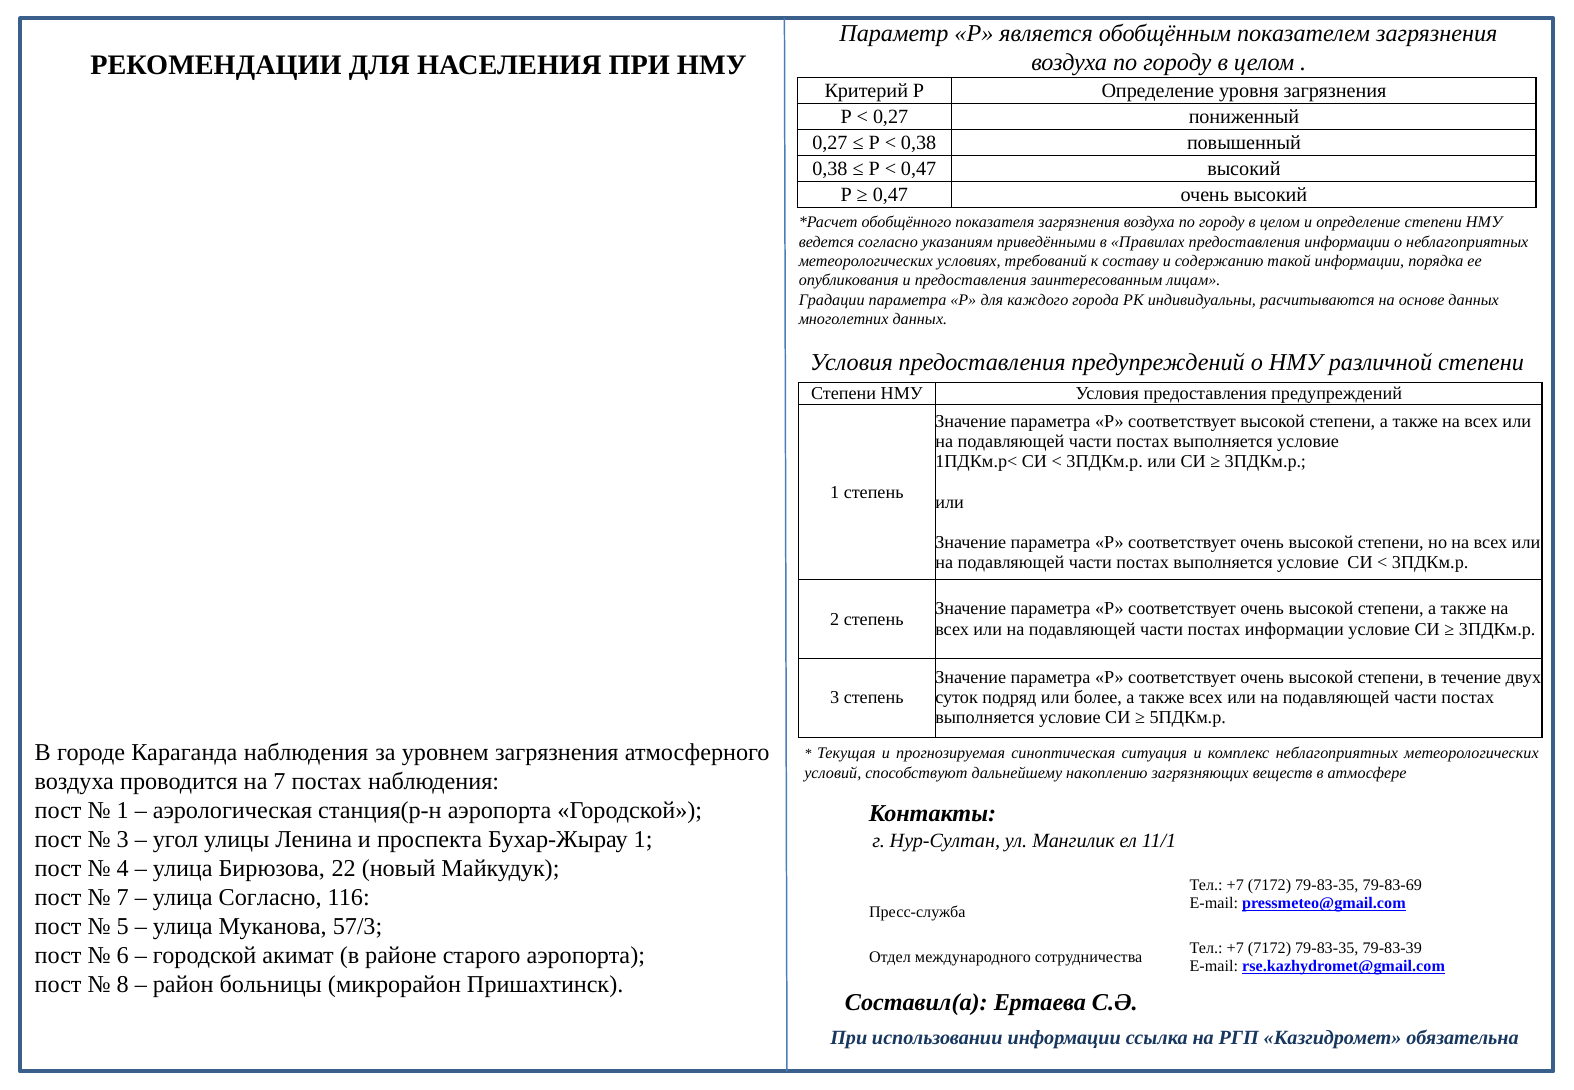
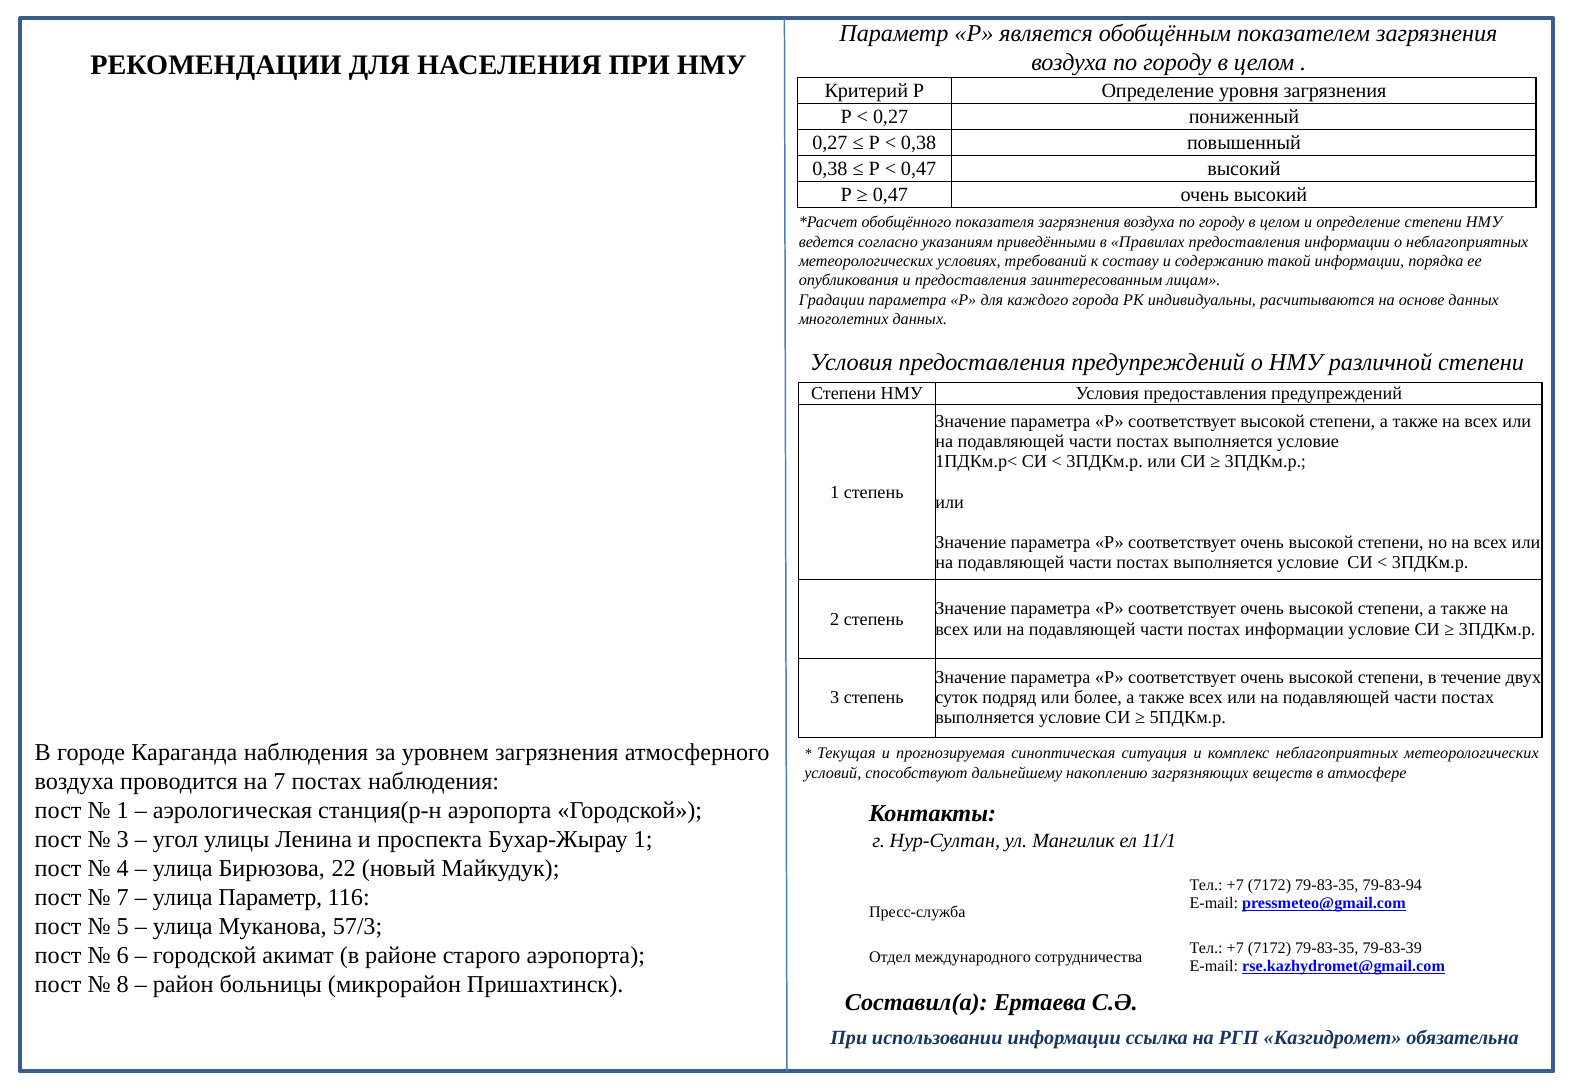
79-83-69: 79-83-69 -> 79-83-94
улица Согласно: Согласно -> Параметр
